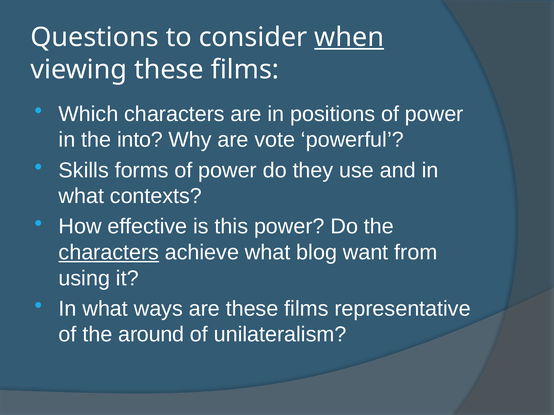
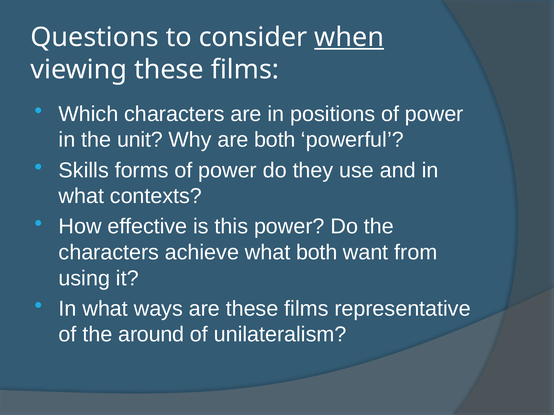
into: into -> unit
are vote: vote -> both
characters at (109, 253) underline: present -> none
what blog: blog -> both
